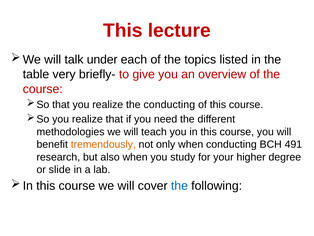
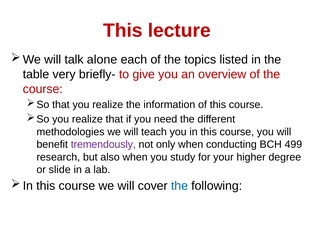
under: under -> alone
the conducting: conducting -> information
tremendously colour: orange -> purple
491: 491 -> 499
